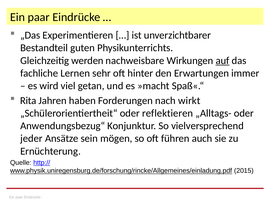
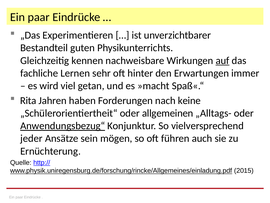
werden: werden -> kennen
wirkt: wirkt -> keine
reflektieren: reflektieren -> allgemeinen
Anwendungsbezug“ underline: none -> present
